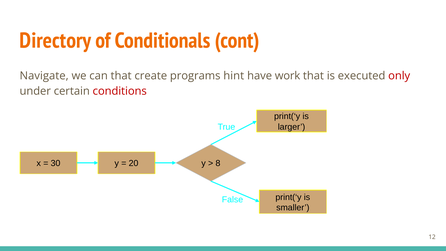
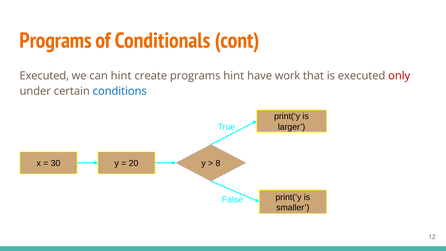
Directory at (55, 41): Directory -> Programs
Navigate at (44, 76): Navigate -> Executed
can that: that -> hint
conditions colour: red -> blue
